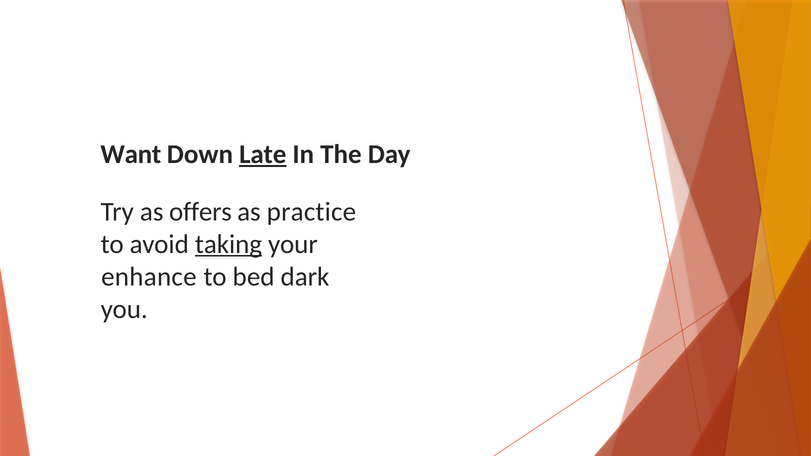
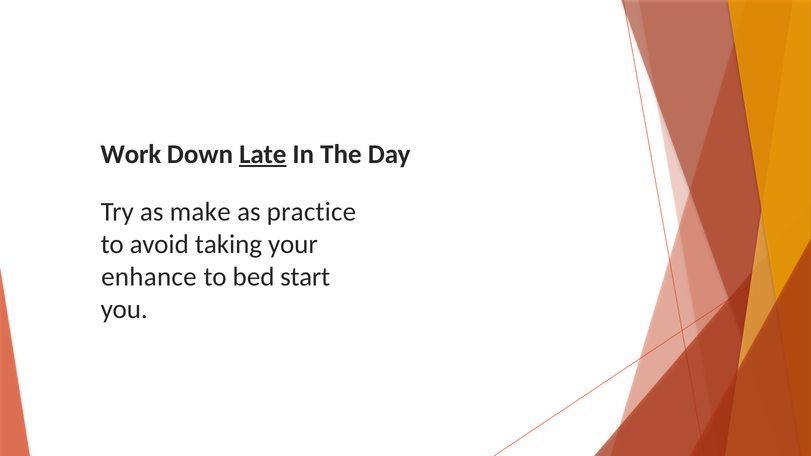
Want: Want -> Work
offers: offers -> make
taking underline: present -> none
dark: dark -> start
